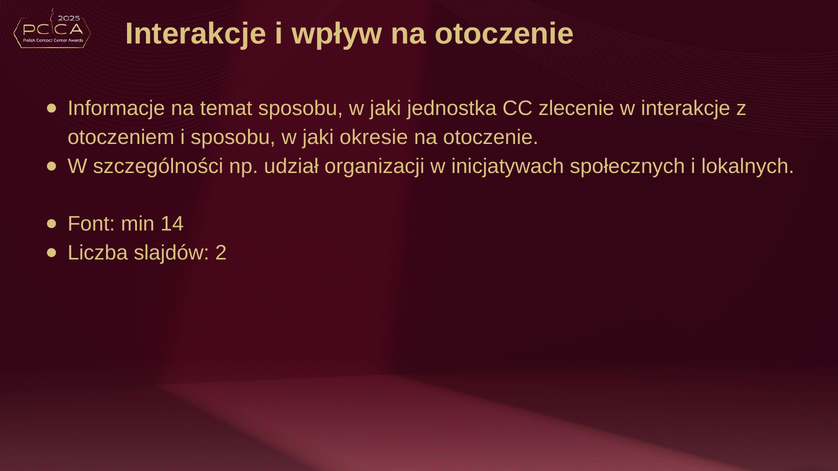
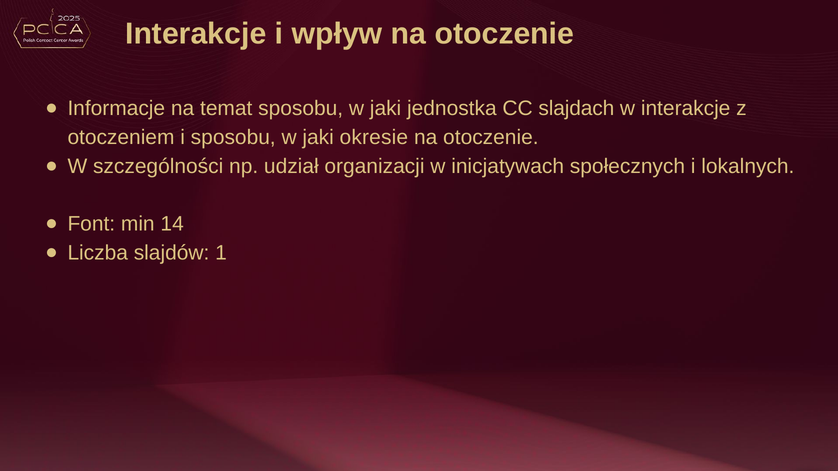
zlecenie: zlecenie -> slajdach
2: 2 -> 1
